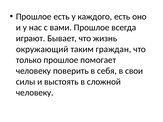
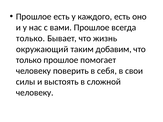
играют at (31, 38): играют -> только
граждан: граждан -> добавим
